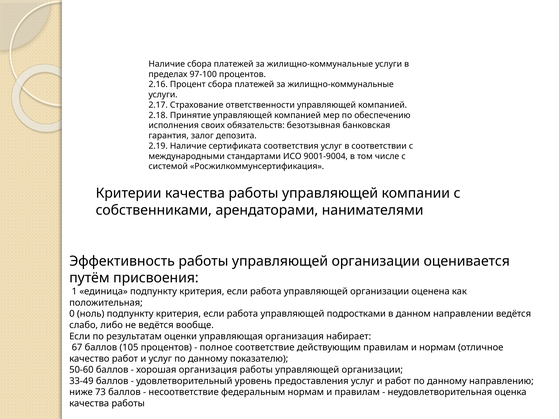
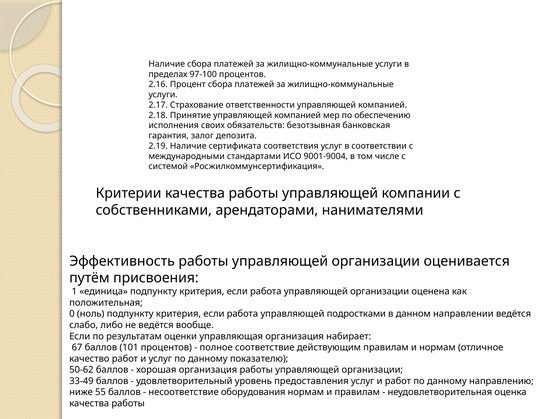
105: 105 -> 101
50-60: 50-60 -> 50-62
73: 73 -> 55
федеральным: федеральным -> оборудования
